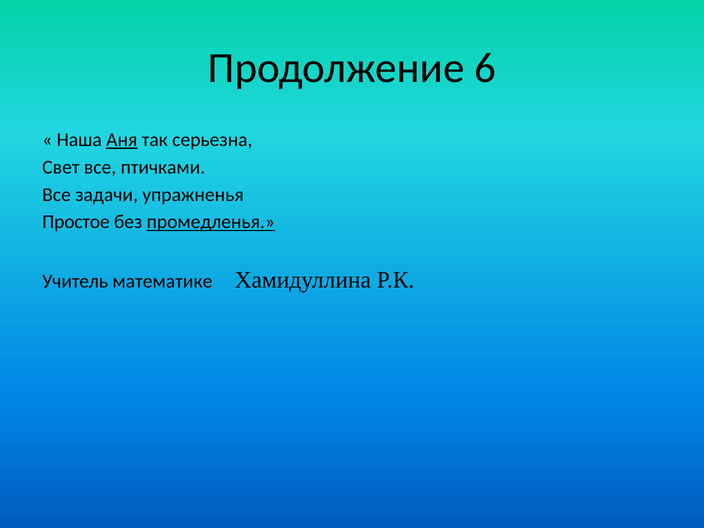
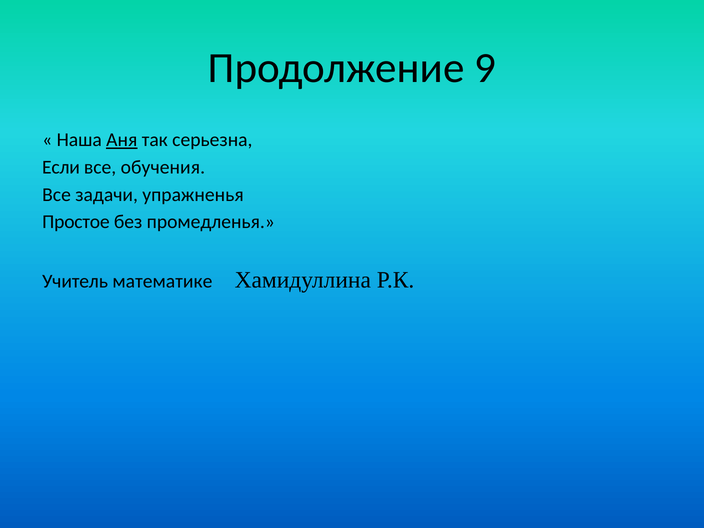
6: 6 -> 9
Свет: Свет -> Если
птичками: птичками -> обучения
промедленья underline: present -> none
